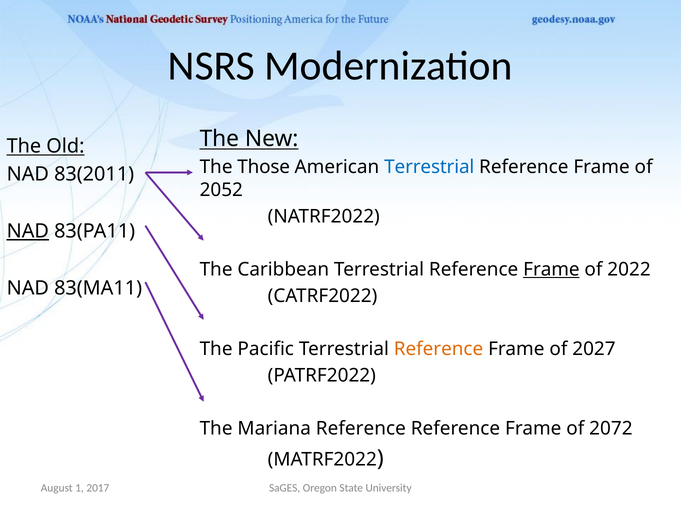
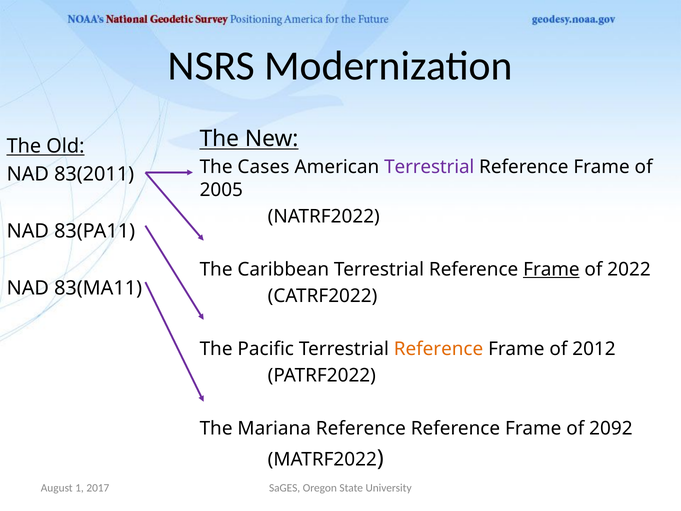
Those: Those -> Cases
Terrestrial at (429, 167) colour: blue -> purple
2052: 2052 -> 2005
NAD at (28, 231) underline: present -> none
2027: 2027 -> 2012
2072: 2072 -> 2092
